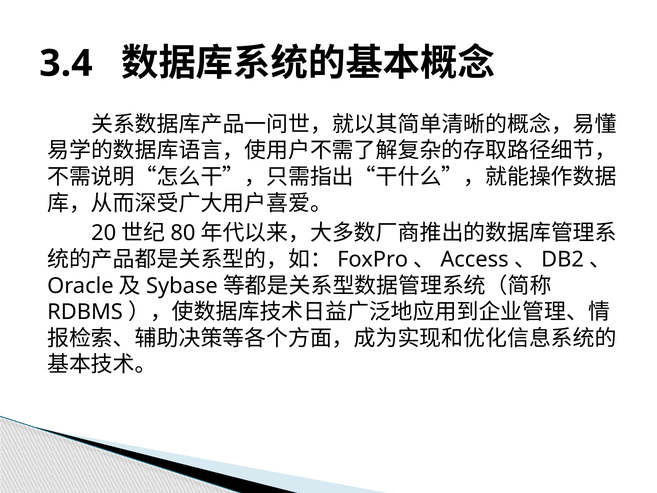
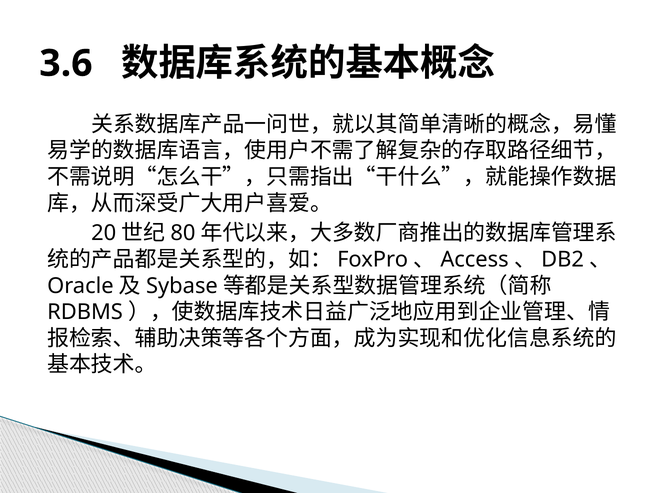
3.4: 3.4 -> 3.6
